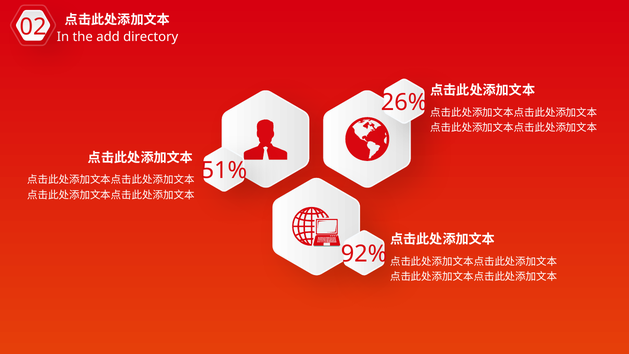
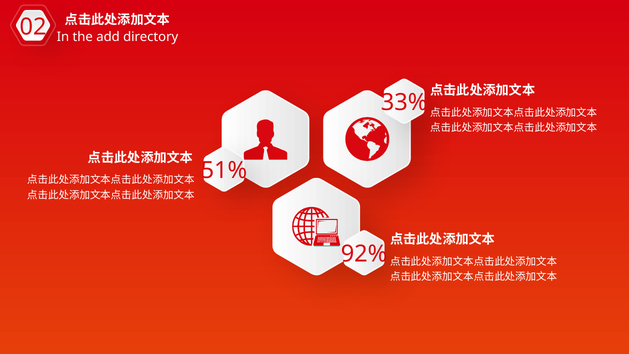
26%: 26% -> 33%
